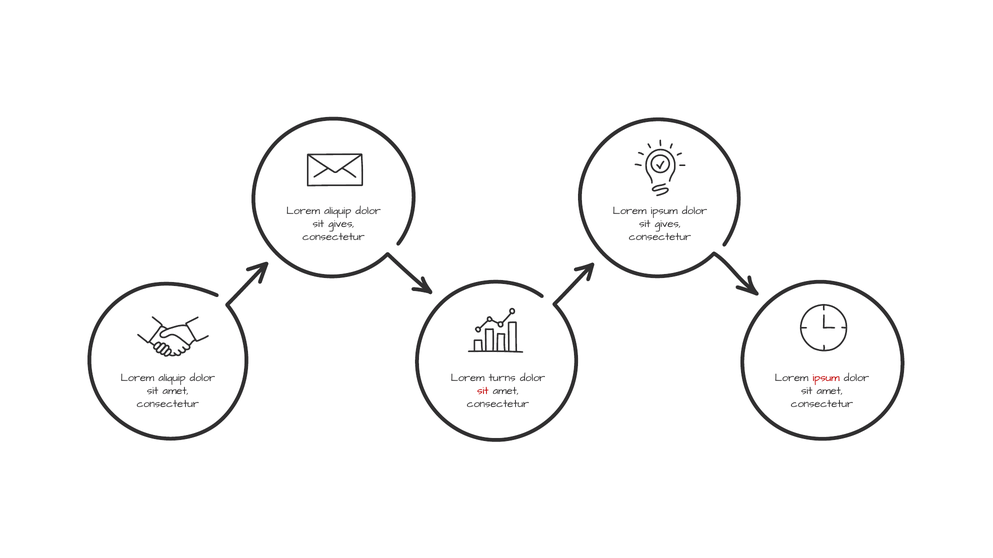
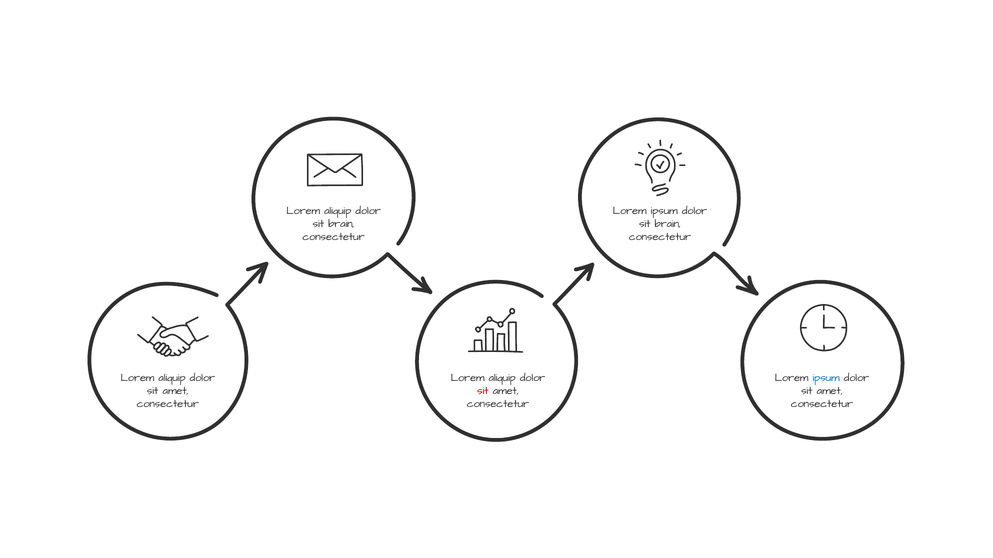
gives at (341, 224): gives -> brain
gives at (668, 224): gives -> brain
turns at (502, 378): turns -> aliquip
ipsum at (826, 378) colour: red -> blue
